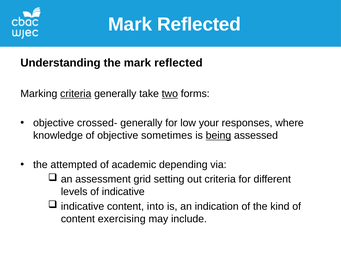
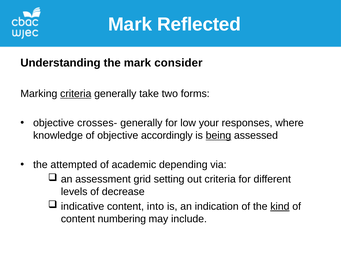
the mark reflected: reflected -> consider
two underline: present -> none
crossed-: crossed- -> crosses-
sometimes: sometimes -> accordingly
of indicative: indicative -> decrease
kind underline: none -> present
exercising: exercising -> numbering
